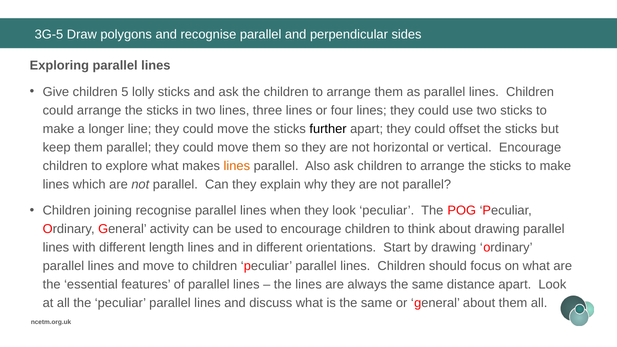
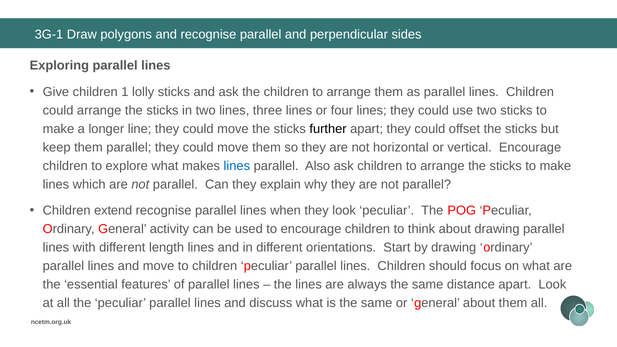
3G-5: 3G-5 -> 3G-1
5: 5 -> 1
lines at (237, 166) colour: orange -> blue
joining: joining -> extend
